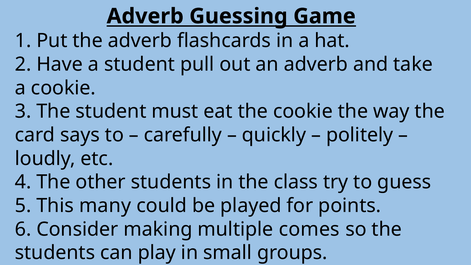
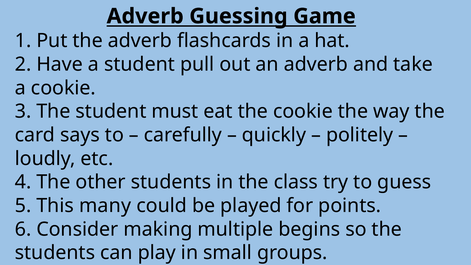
comes: comes -> begins
